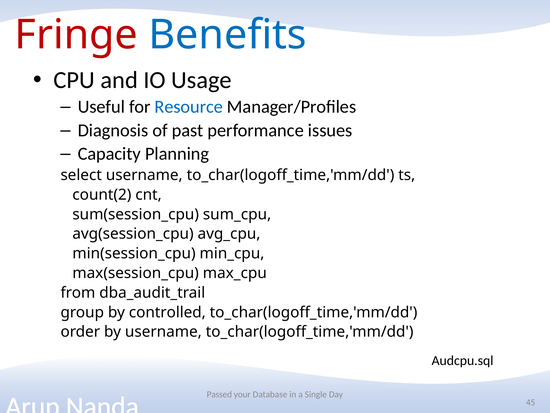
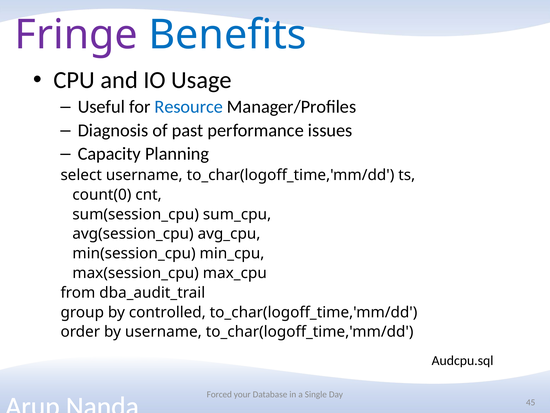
Fringe colour: red -> purple
count(2: count(2 -> count(0
Passed: Passed -> Forced
